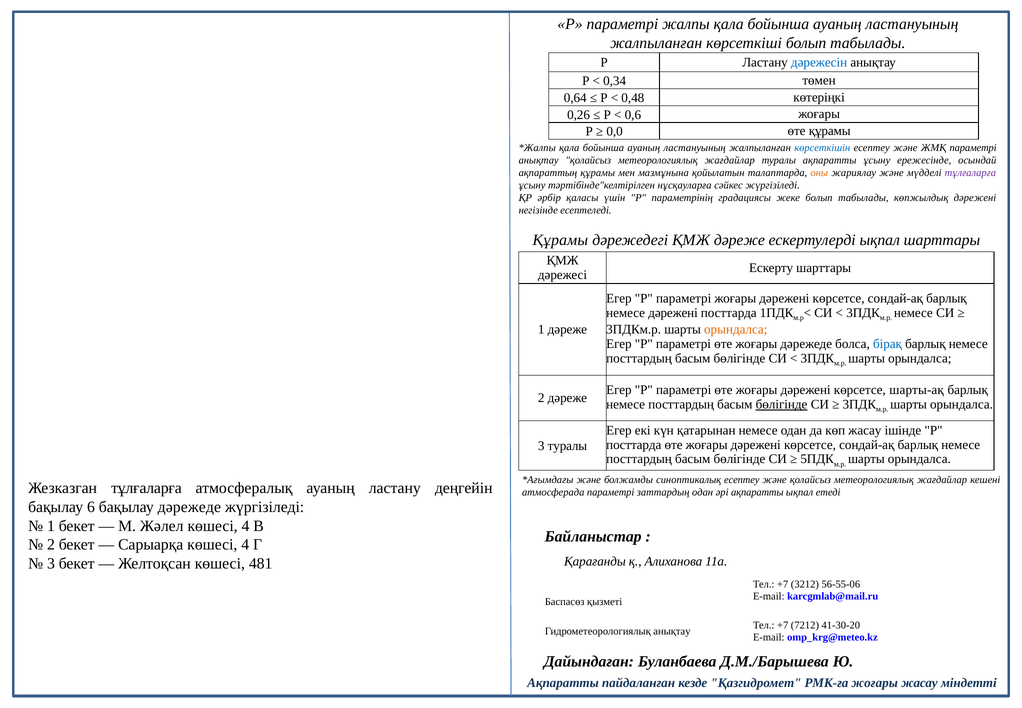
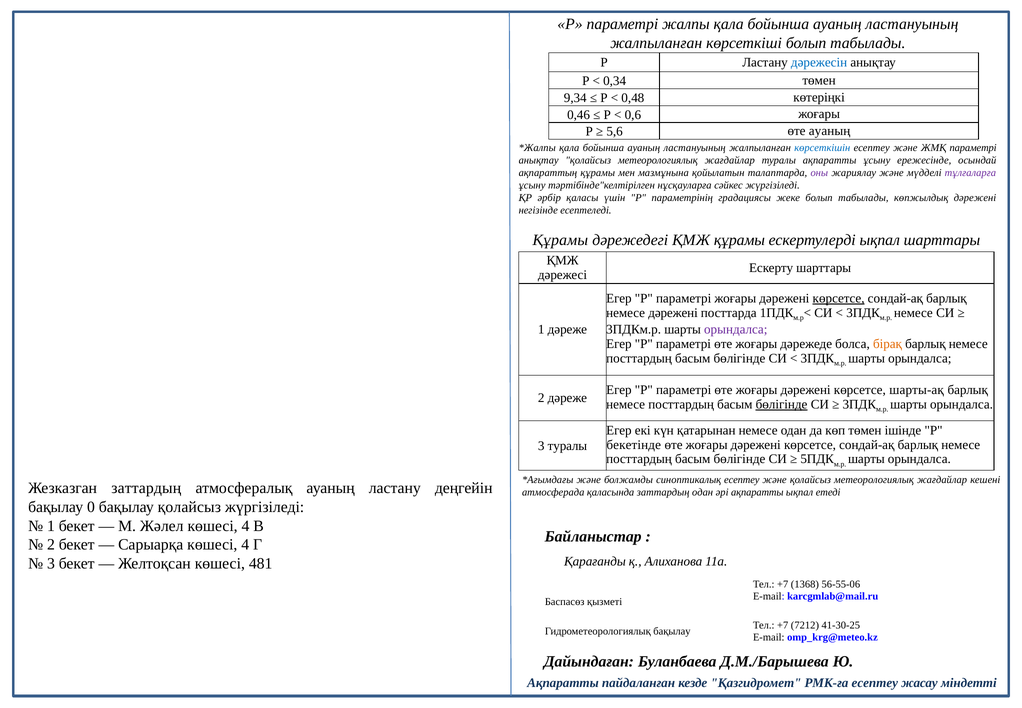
0,64: 0,64 -> 9,34
0,26: 0,26 -> 0,46
0,0: 0,0 -> 5,6
өте құрамы: құрамы -> ауаның
оны colour: orange -> purple
ҚМЖ дәреже: дәреже -> құрамы
көрсетсе at (839, 298) underline: none -> present
орындалса at (736, 329) colour: orange -> purple
бірақ colour: blue -> orange
көп жасау: жасау -> төмен
посттарда at (634, 444): посттарда -> бекетінде
Жезказган тұлғаларға: тұлғаларға -> заттардың
атмосферада параметрі: параметрі -> қаласында
6: 6 -> 0
бақылау дәрежеде: дәрежеде -> қолайсыз
3212: 3212 -> 1368
41-30-20: 41-30-20 -> 41-30-25
Гидрометеорологиялық анықтау: анықтау -> бақылау
РМК-ға жоғары: жоғары -> есептеу
